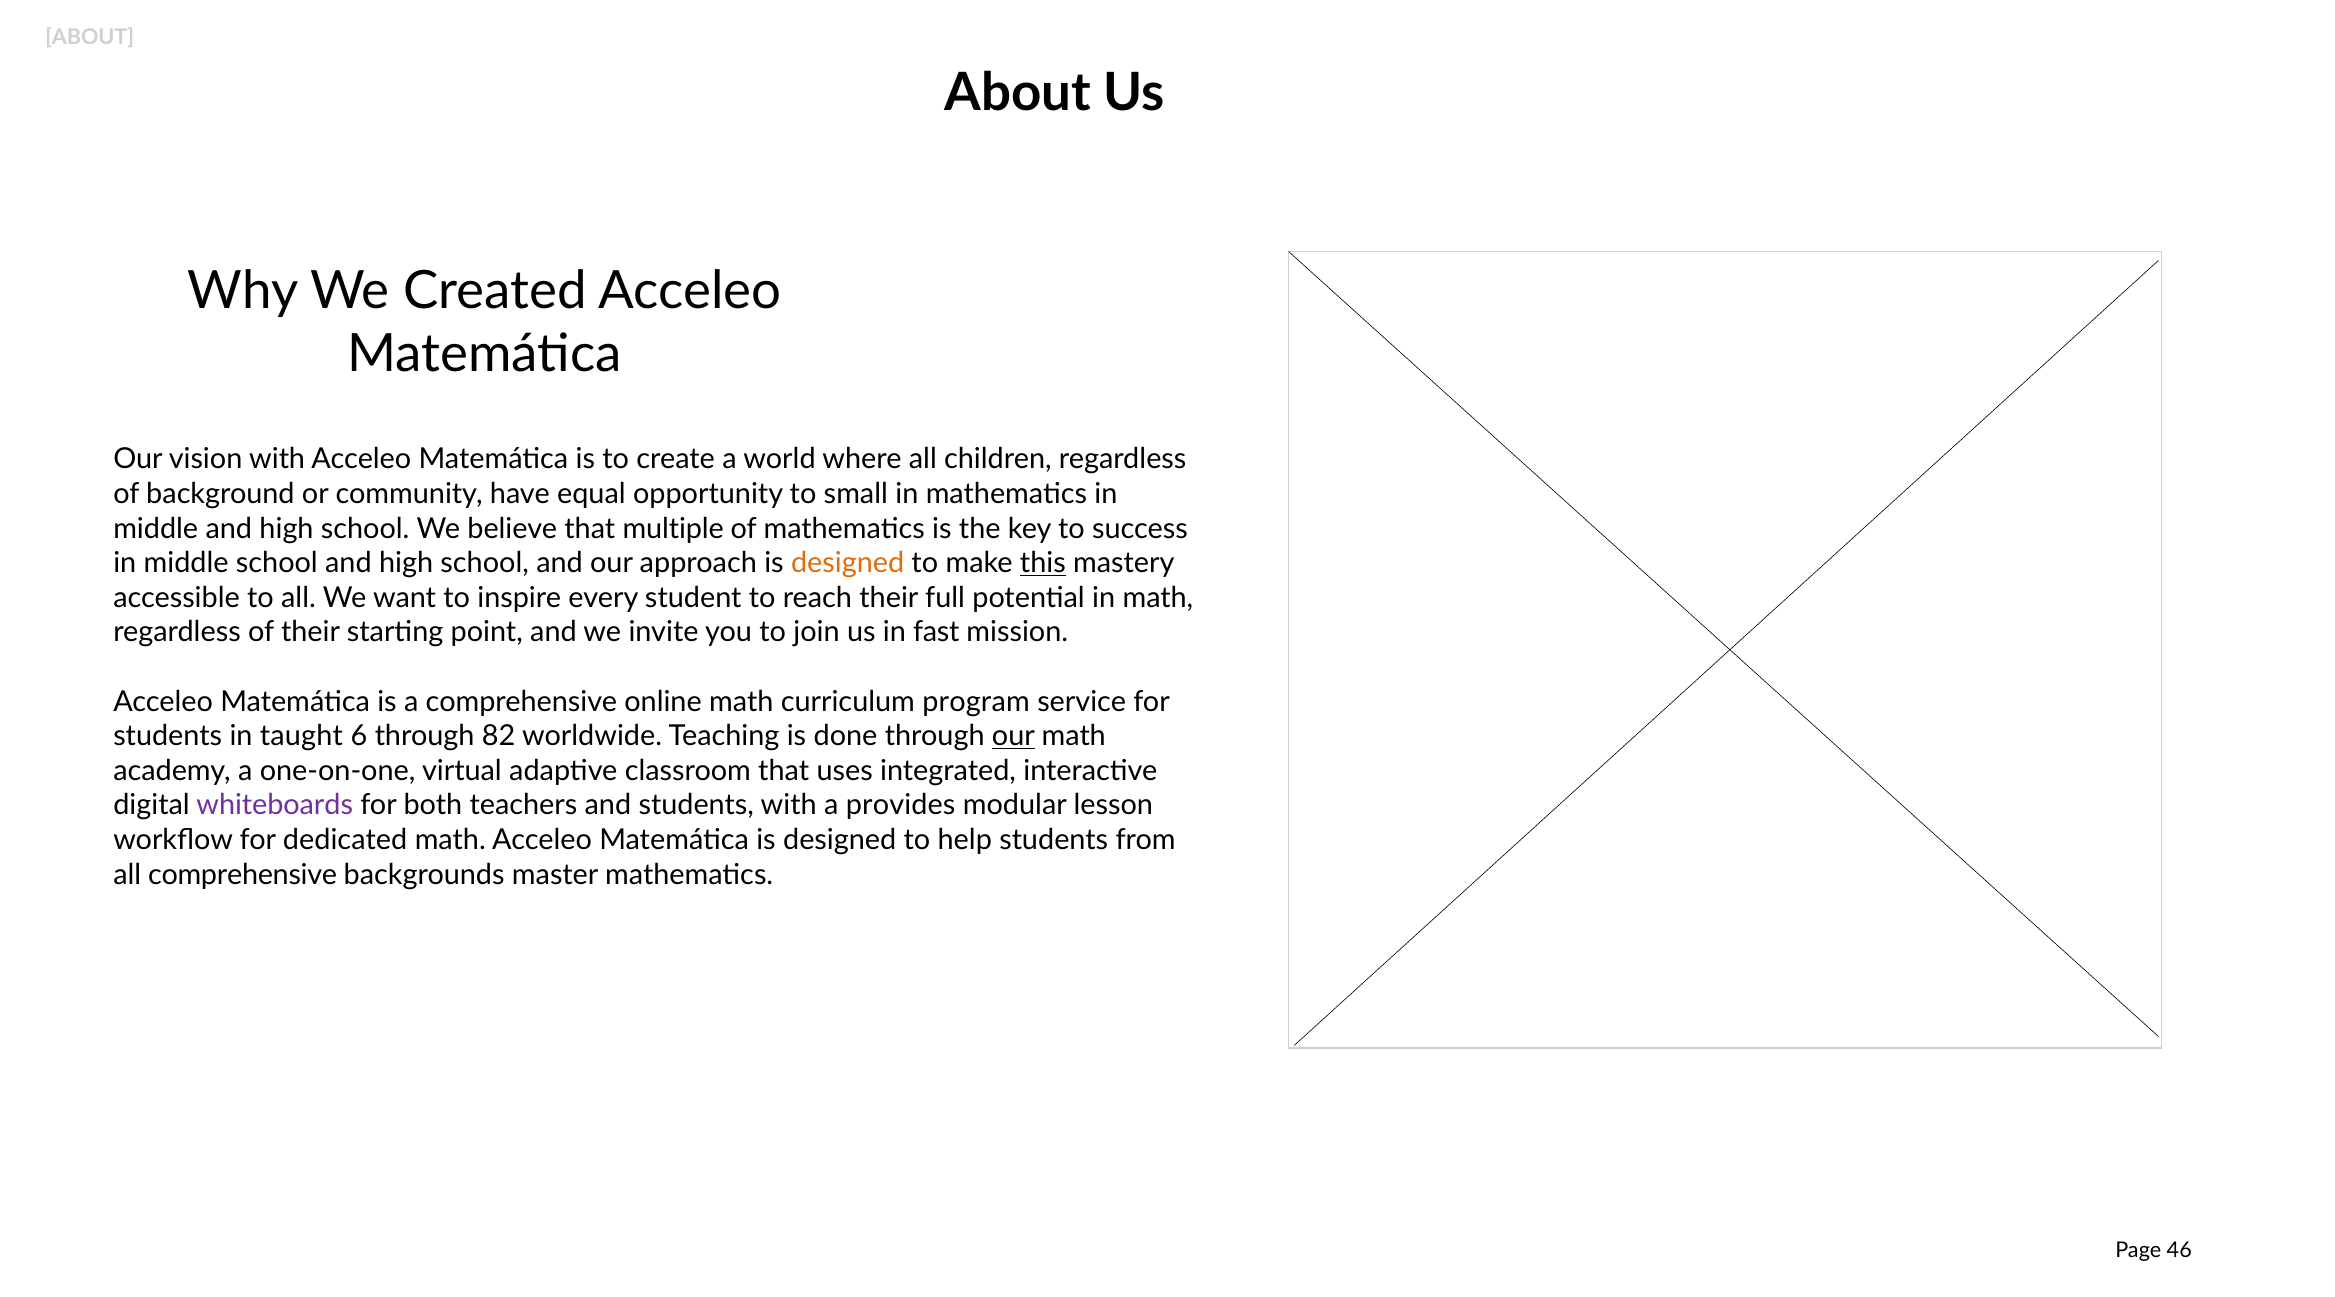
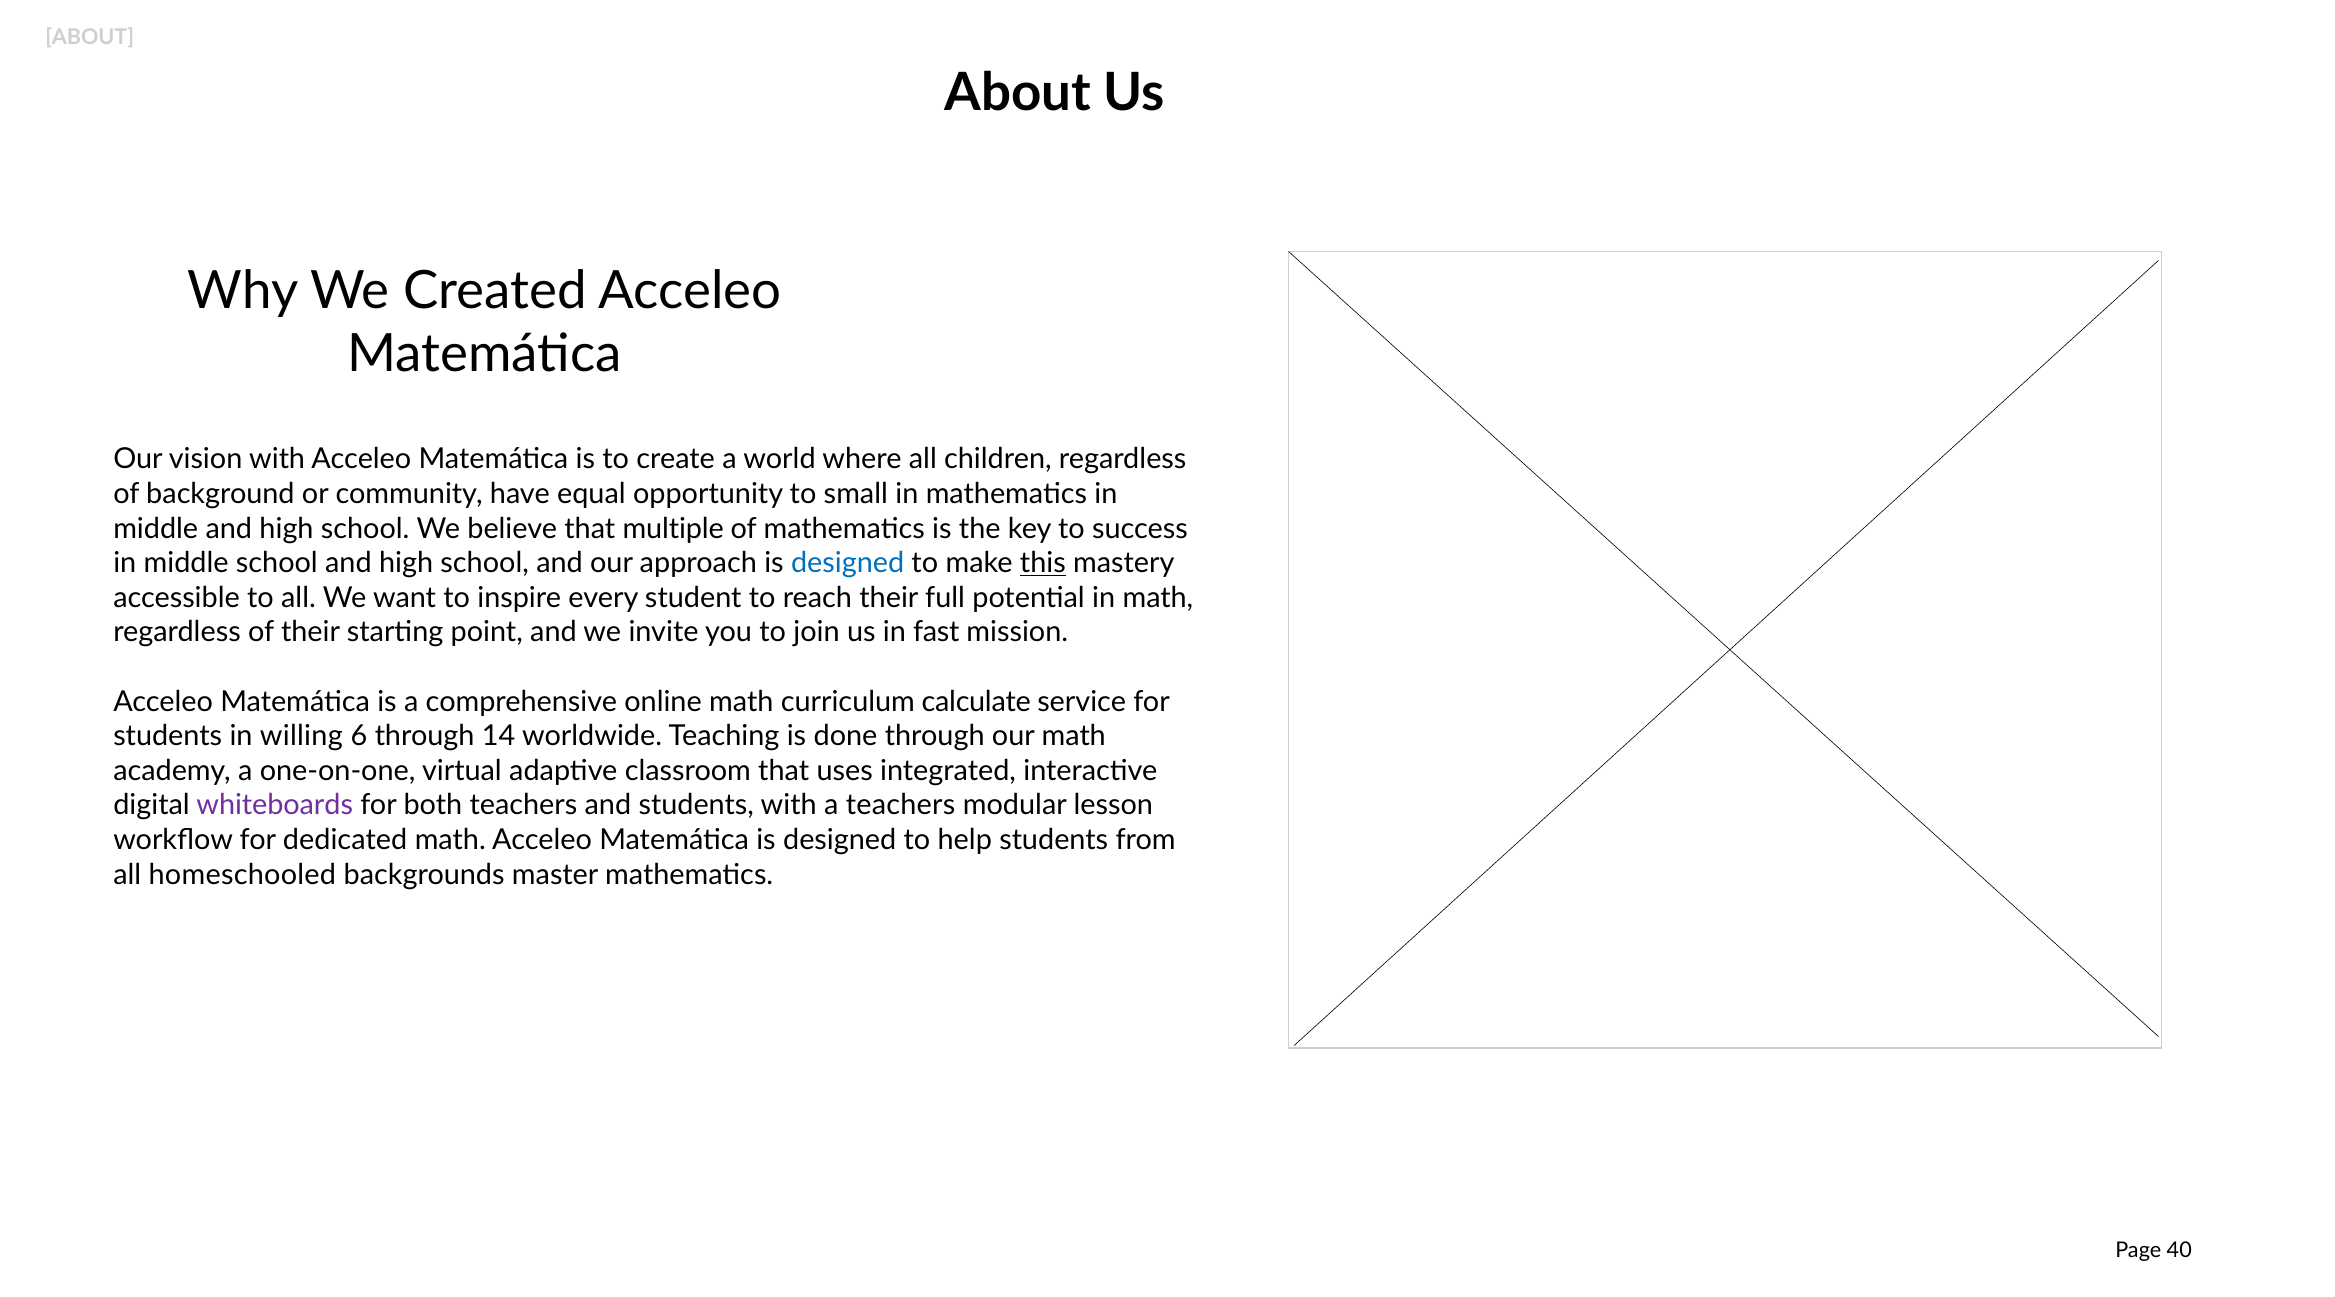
designed at (848, 563) colour: orange -> blue
program: program -> calculate
taught: taught -> willing
82: 82 -> 14
our at (1013, 736) underline: present -> none
a provides: provides -> teachers
all comprehensive: comprehensive -> homeschooled
46: 46 -> 40
